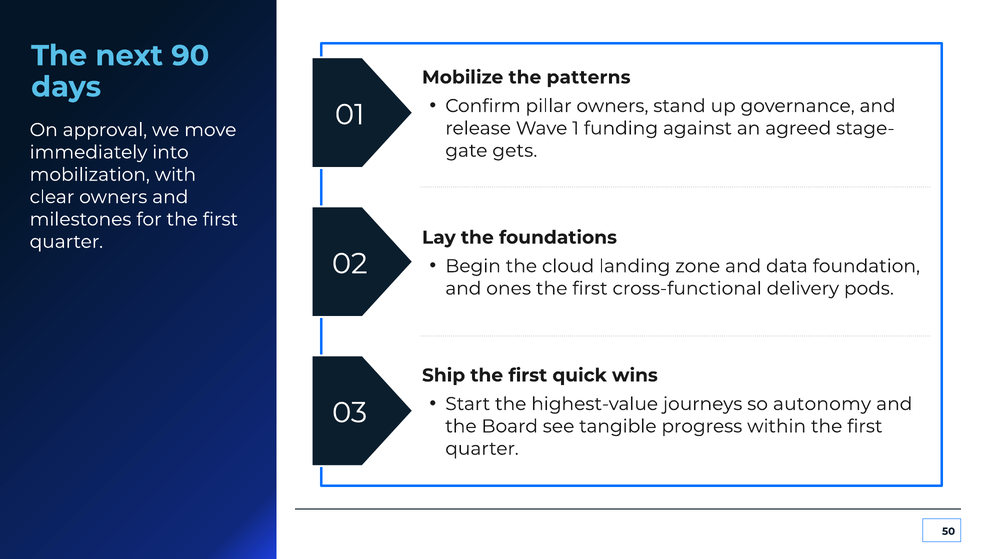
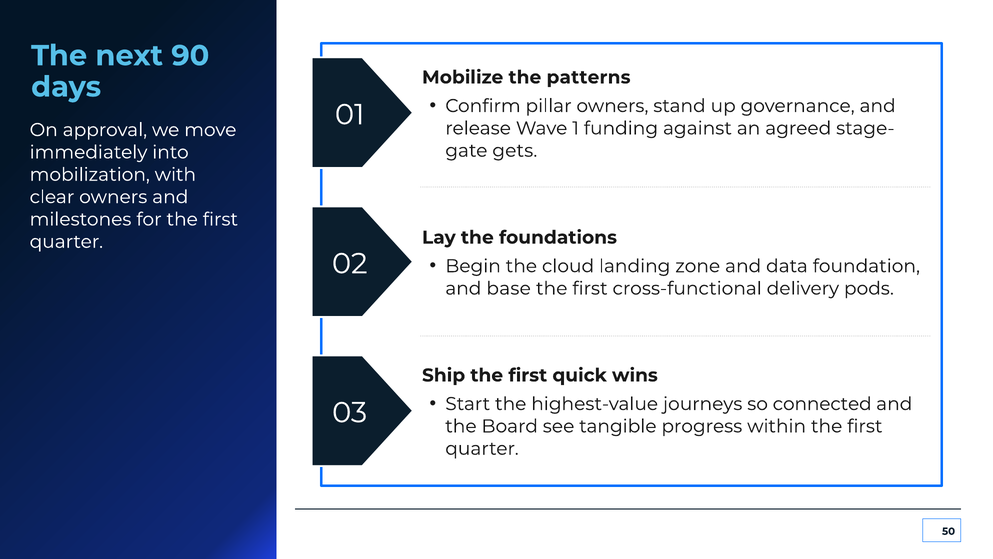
ones: ones -> base
autonomy: autonomy -> connected
